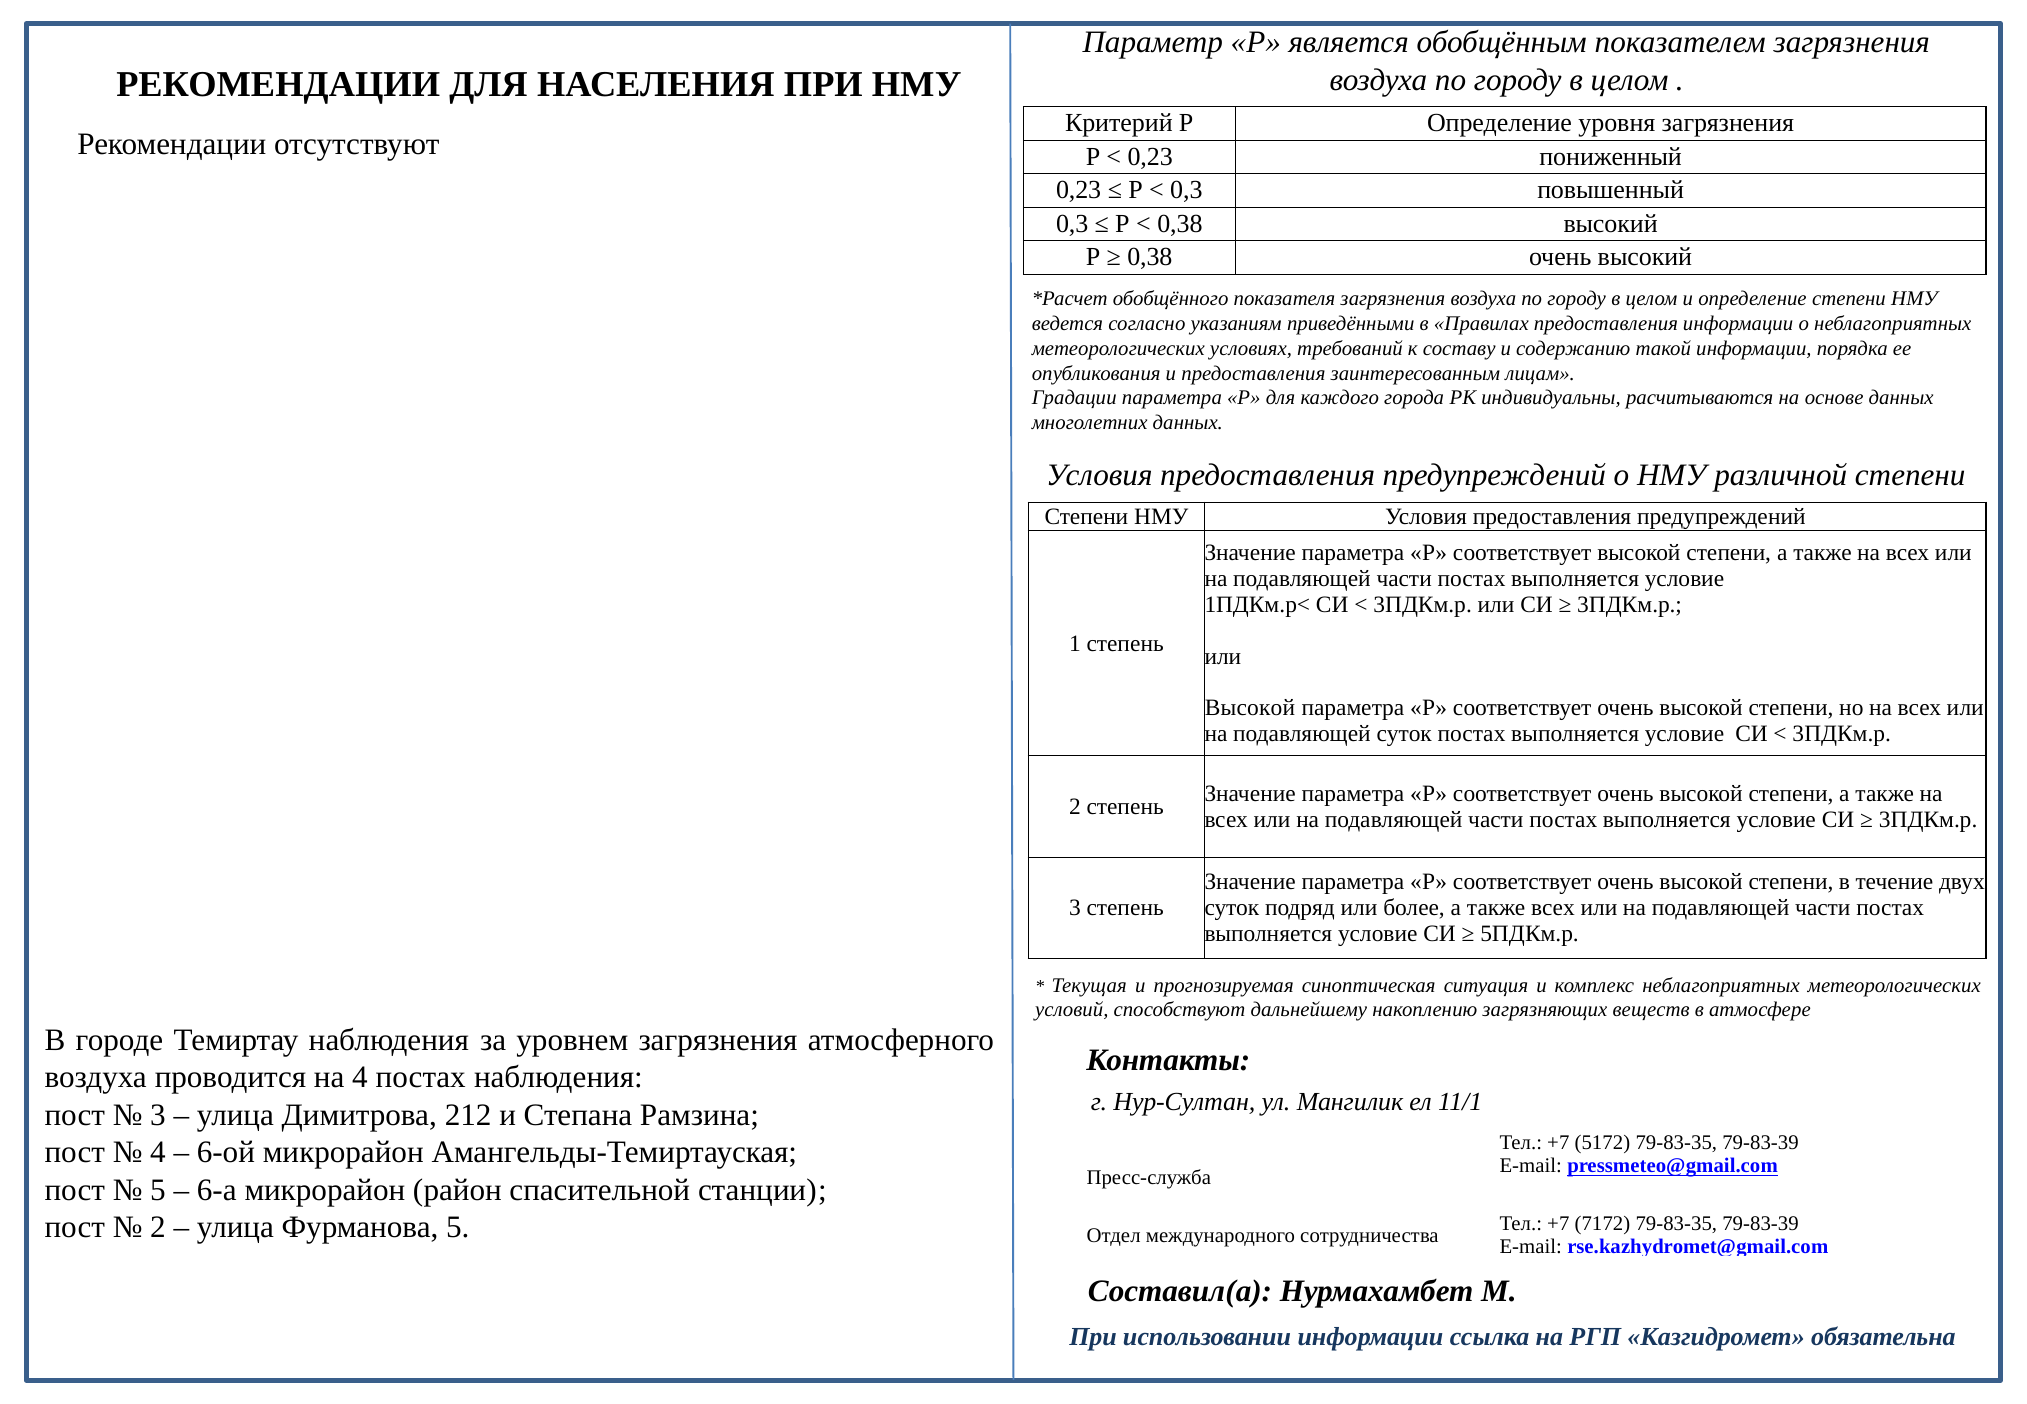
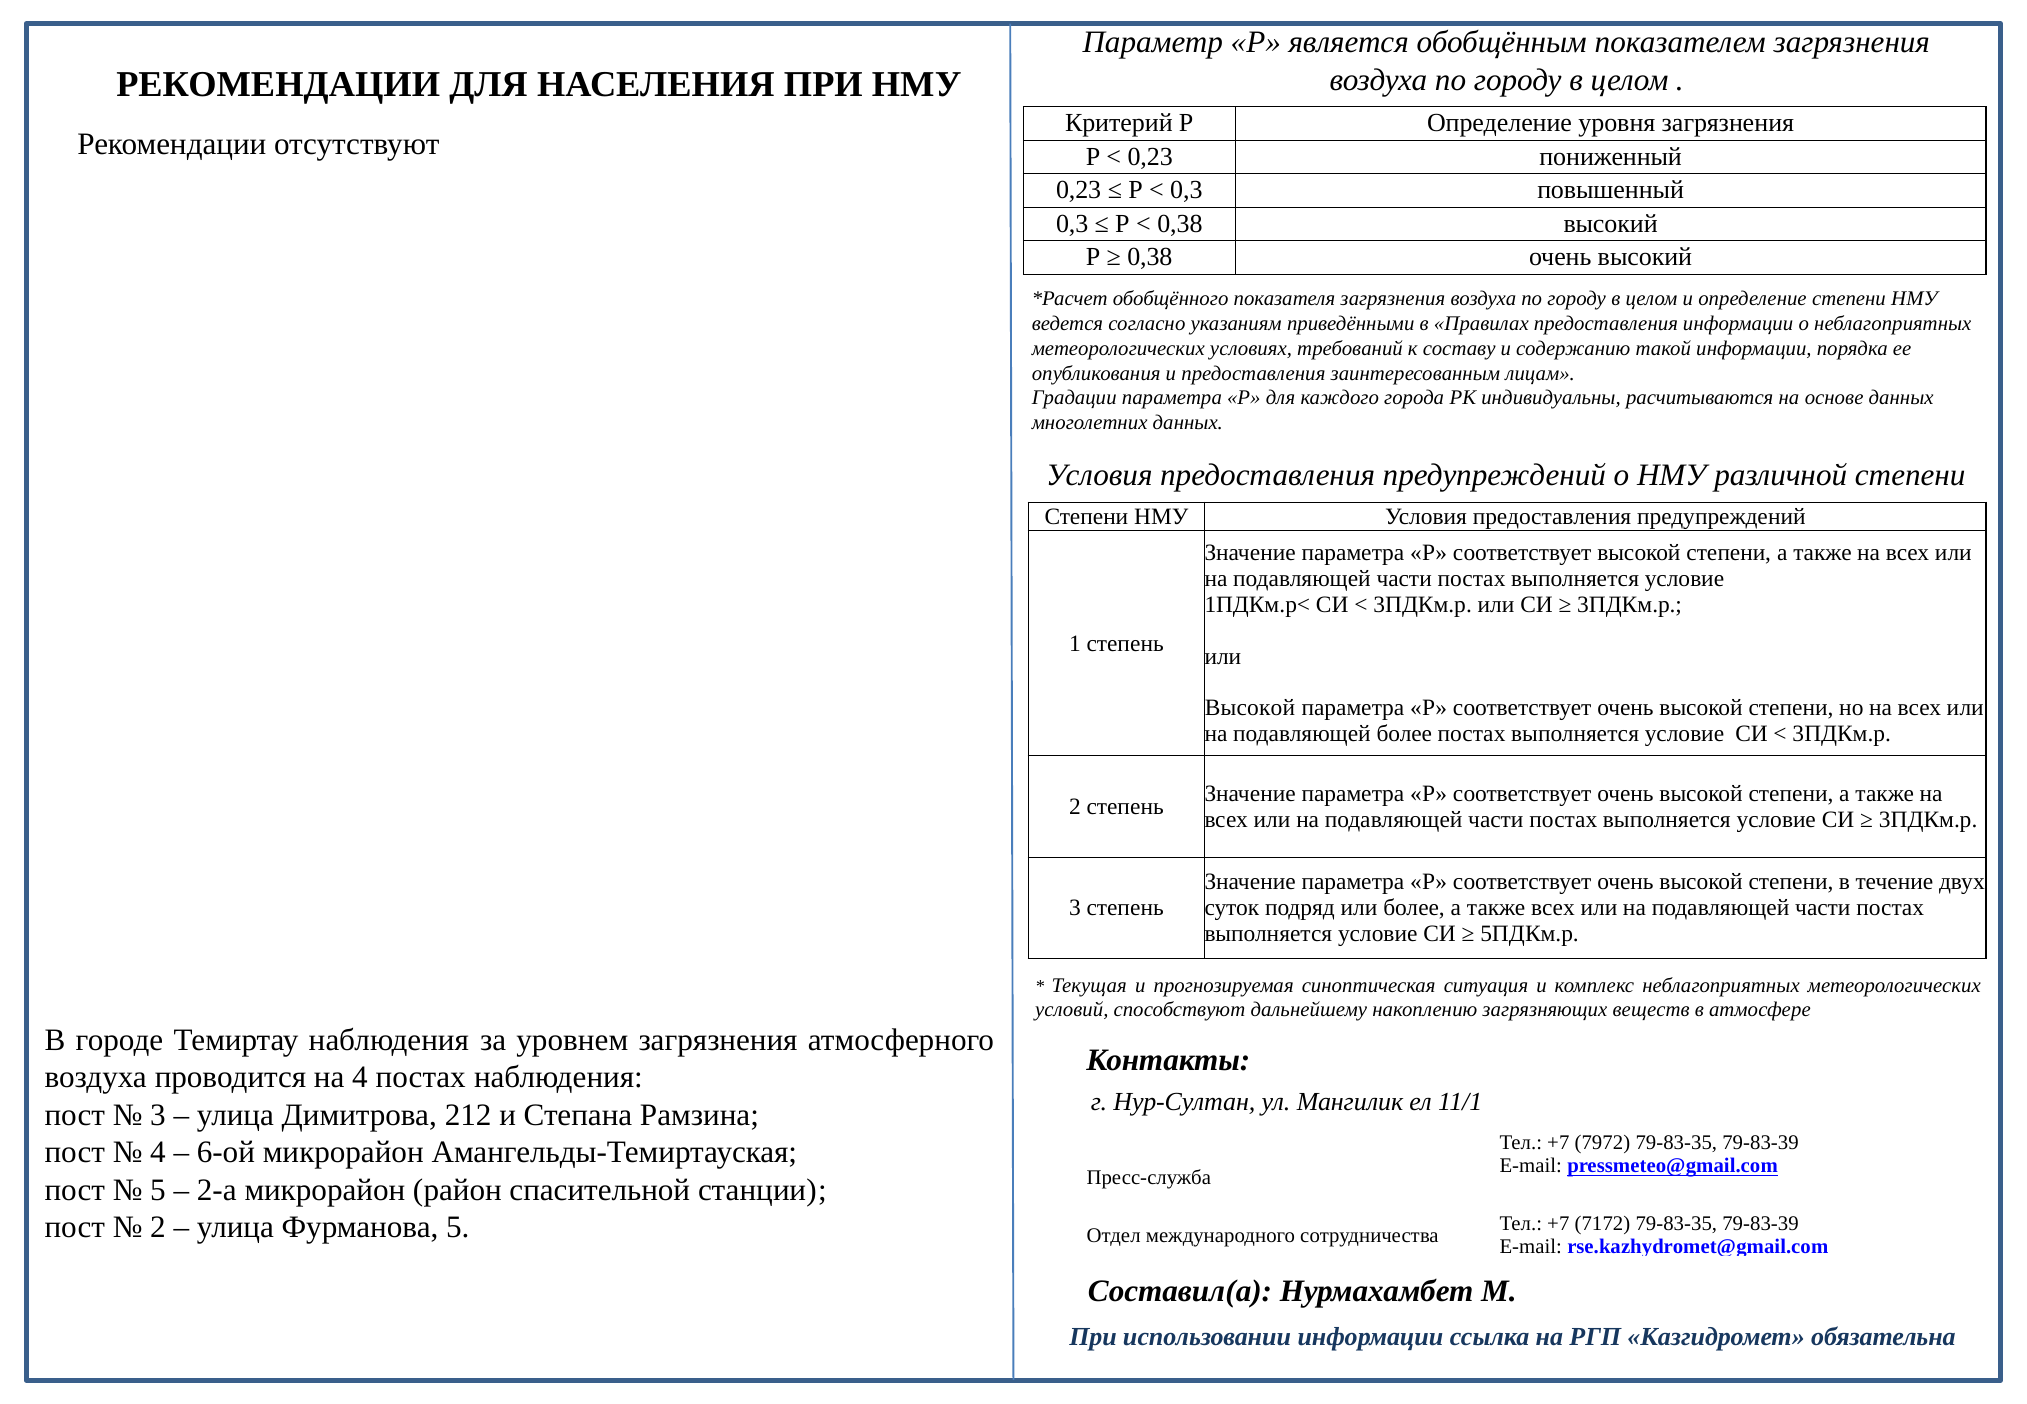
подавляющей суток: суток -> более
5172: 5172 -> 7972
6-а: 6-а -> 2-а
